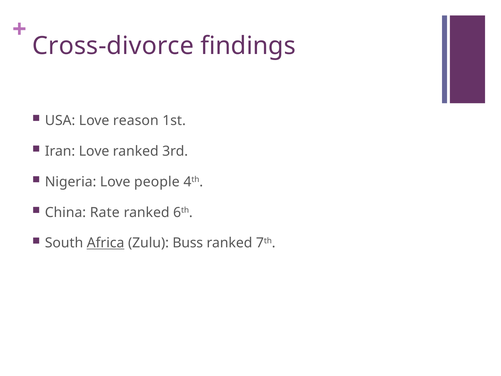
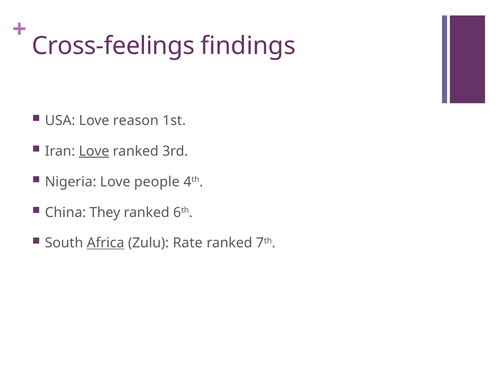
Cross-divorce: Cross-divorce -> Cross-feelings
Love at (94, 151) underline: none -> present
Rate: Rate -> They
Buss: Buss -> Rate
